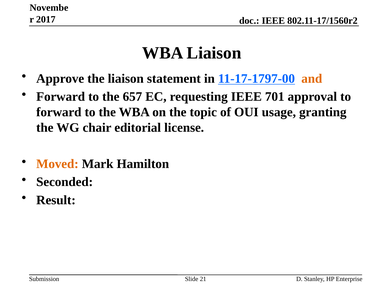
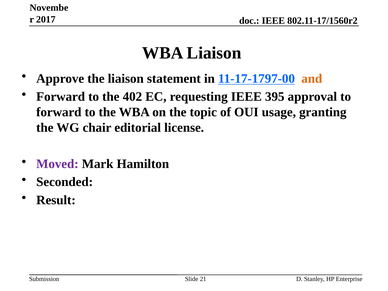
657: 657 -> 402
701: 701 -> 395
Moved colour: orange -> purple
